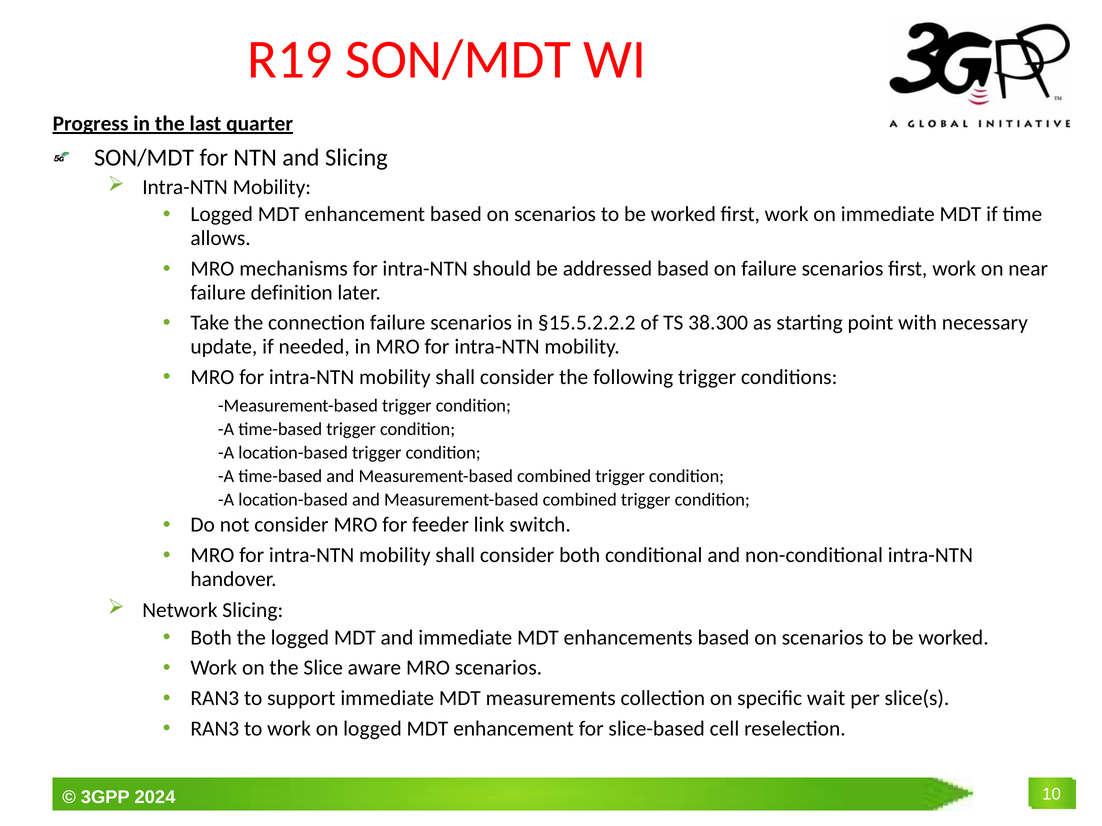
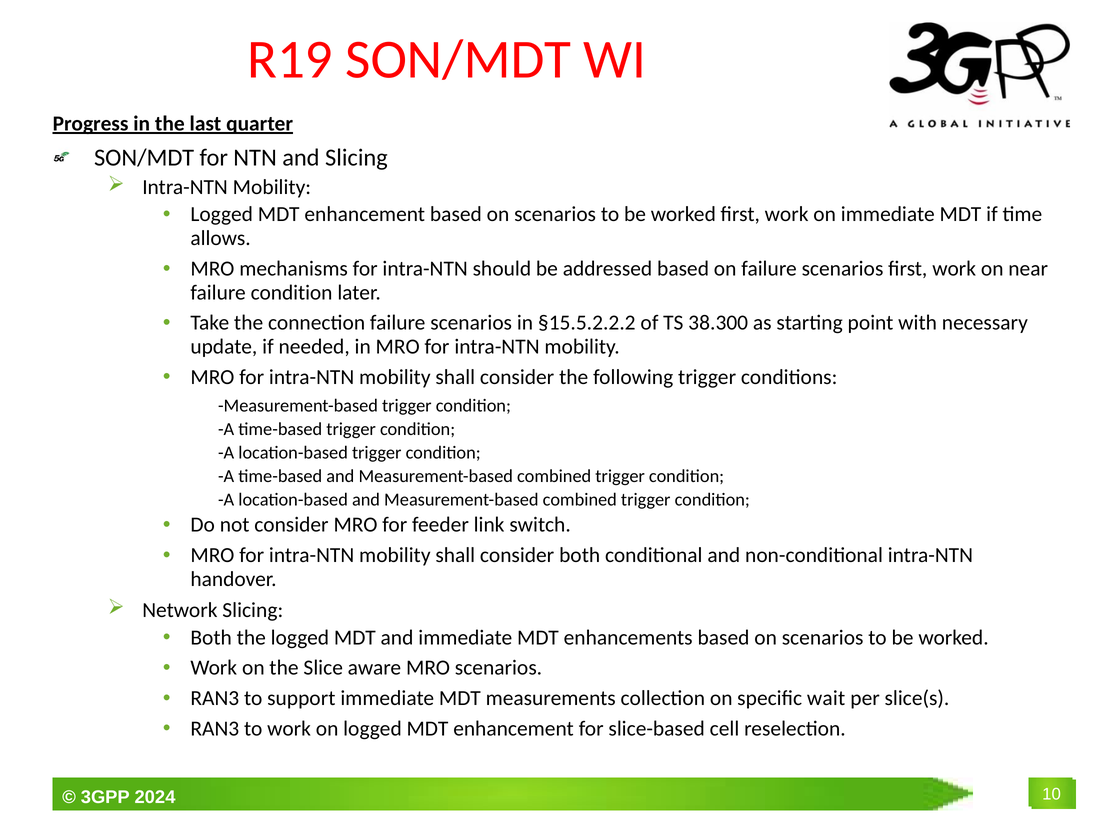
failure definition: definition -> condition
